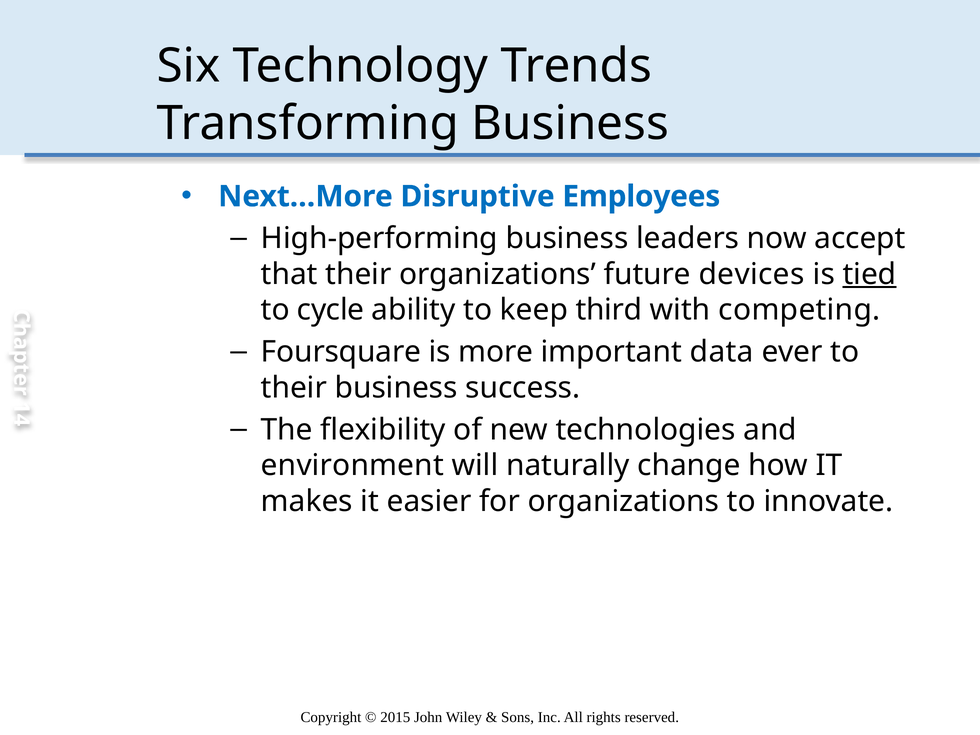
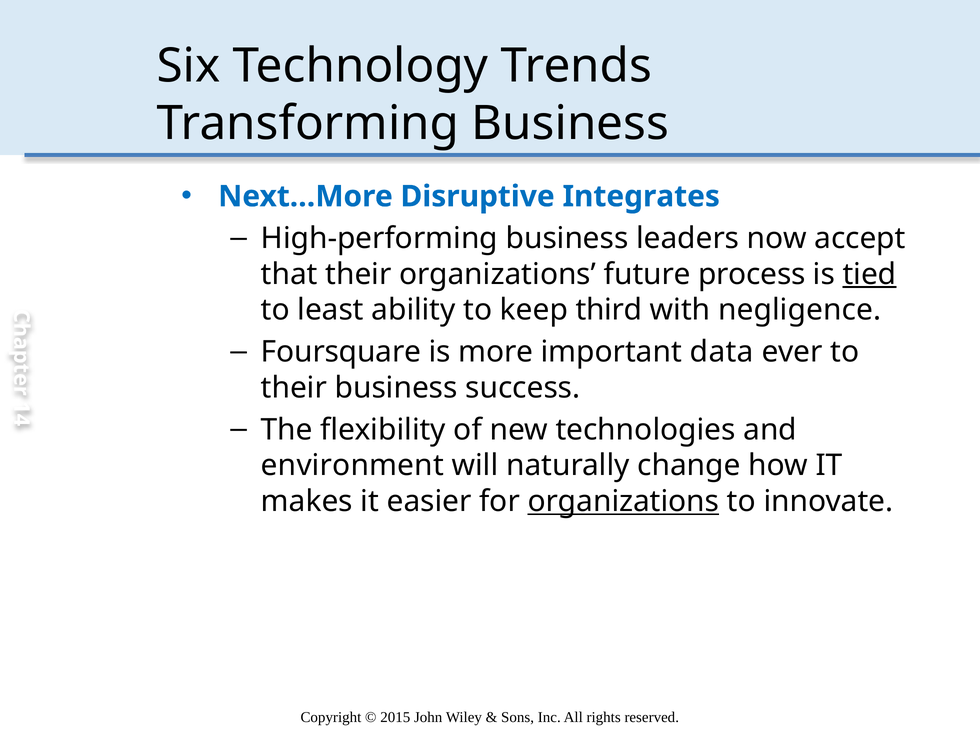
Employees: Employees -> Integrates
devices: devices -> process
cycle: cycle -> least
competing: competing -> negligence
organizations at (623, 501) underline: none -> present
